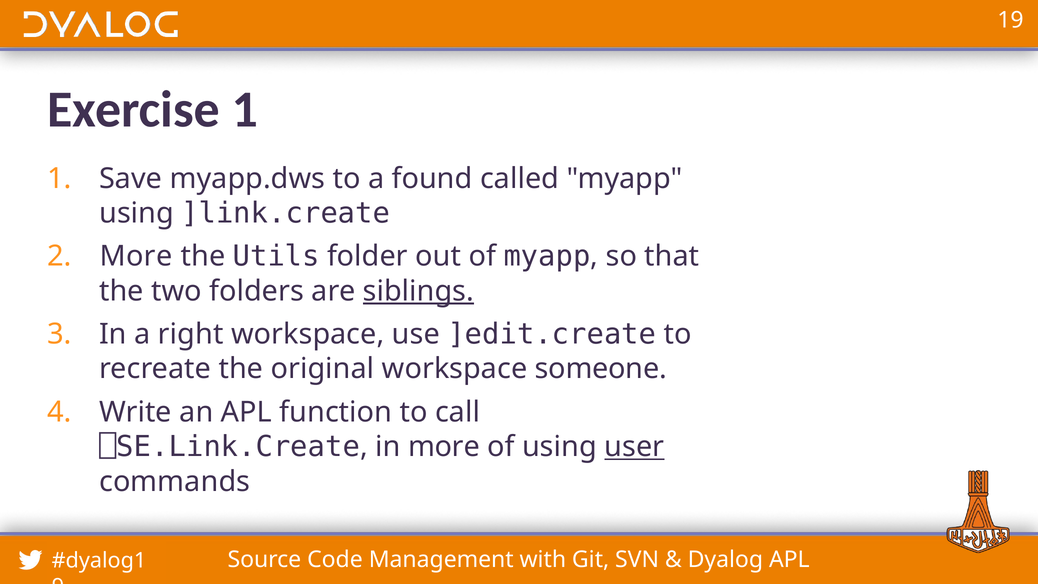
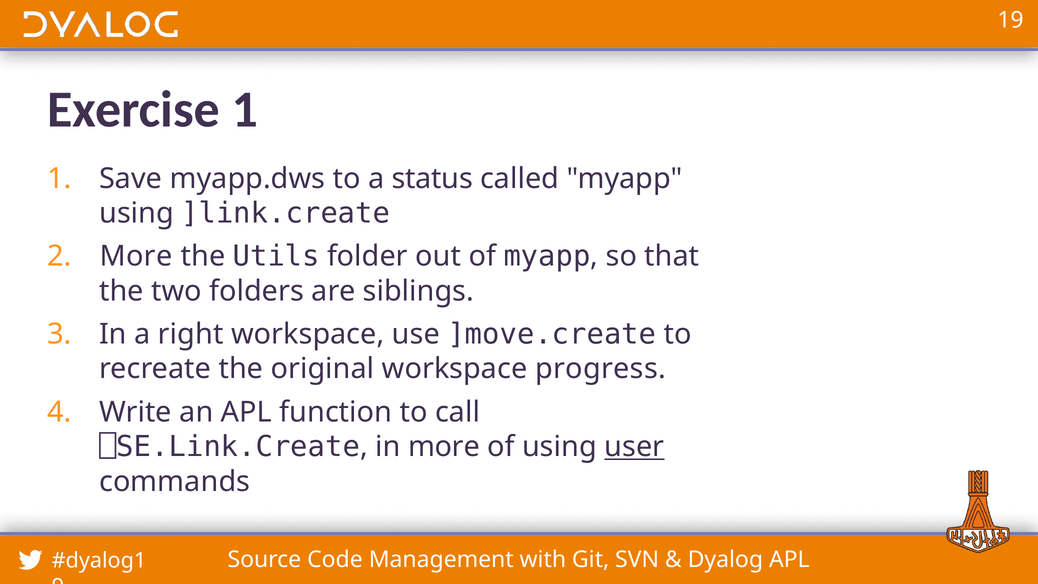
found: found -> status
siblings underline: present -> none
]edit.create: ]edit.create -> ]move.create
someone: someone -> progress
